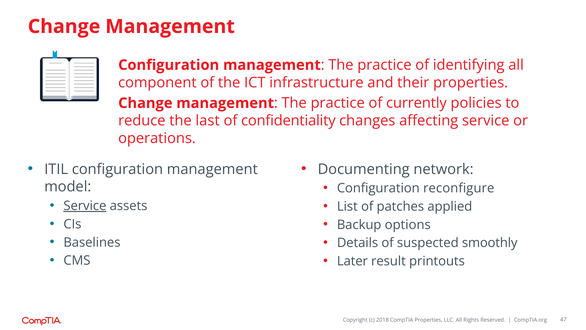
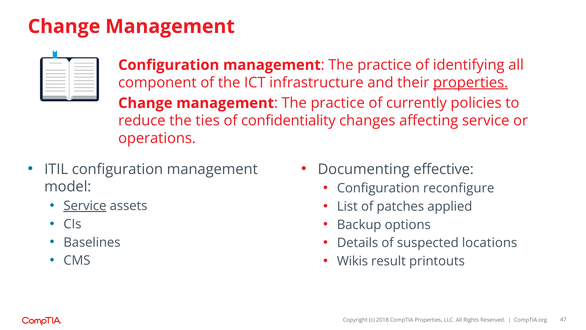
properties at (471, 83) underline: none -> present
last: last -> ties
network: network -> effective
smoothly: smoothly -> locations
Later: Later -> Wikis
